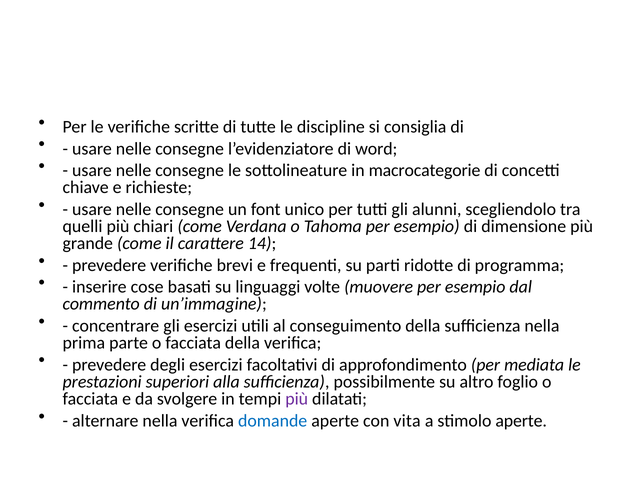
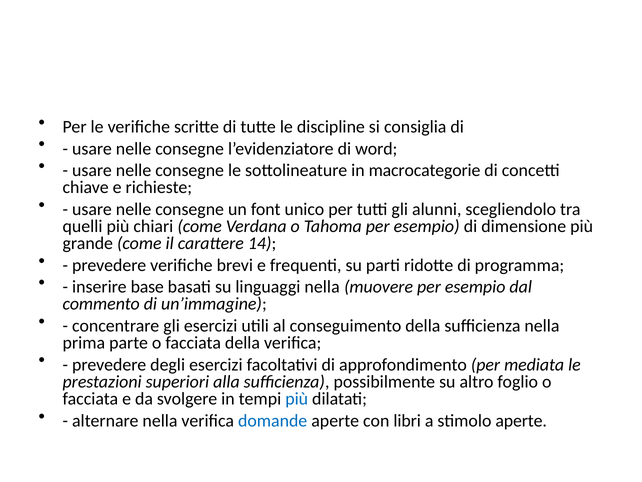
cose: cose -> base
linguaggi volte: volte -> nella
più at (297, 399) colour: purple -> blue
vita: vita -> libri
